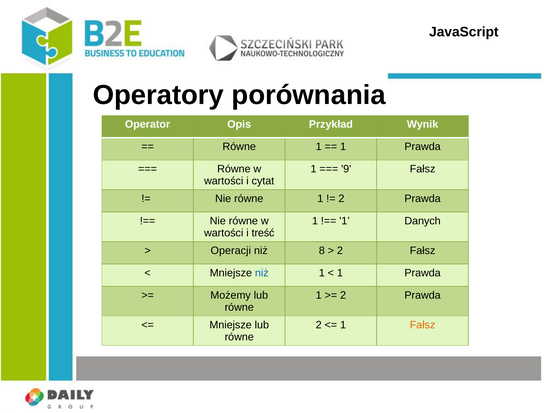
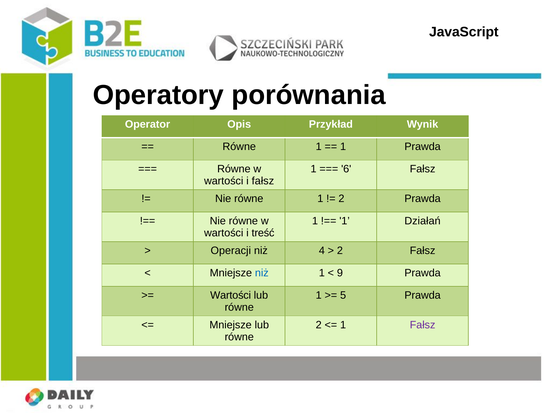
9: 9 -> 6
i cytat: cytat -> fałsz
Danych: Danych -> Działań
8: 8 -> 4
1 at (340, 273): 1 -> 9
Możemy at (231, 295): Możemy -> Wartości
2 at (343, 295): 2 -> 5
Fałsz at (423, 324) colour: orange -> purple
